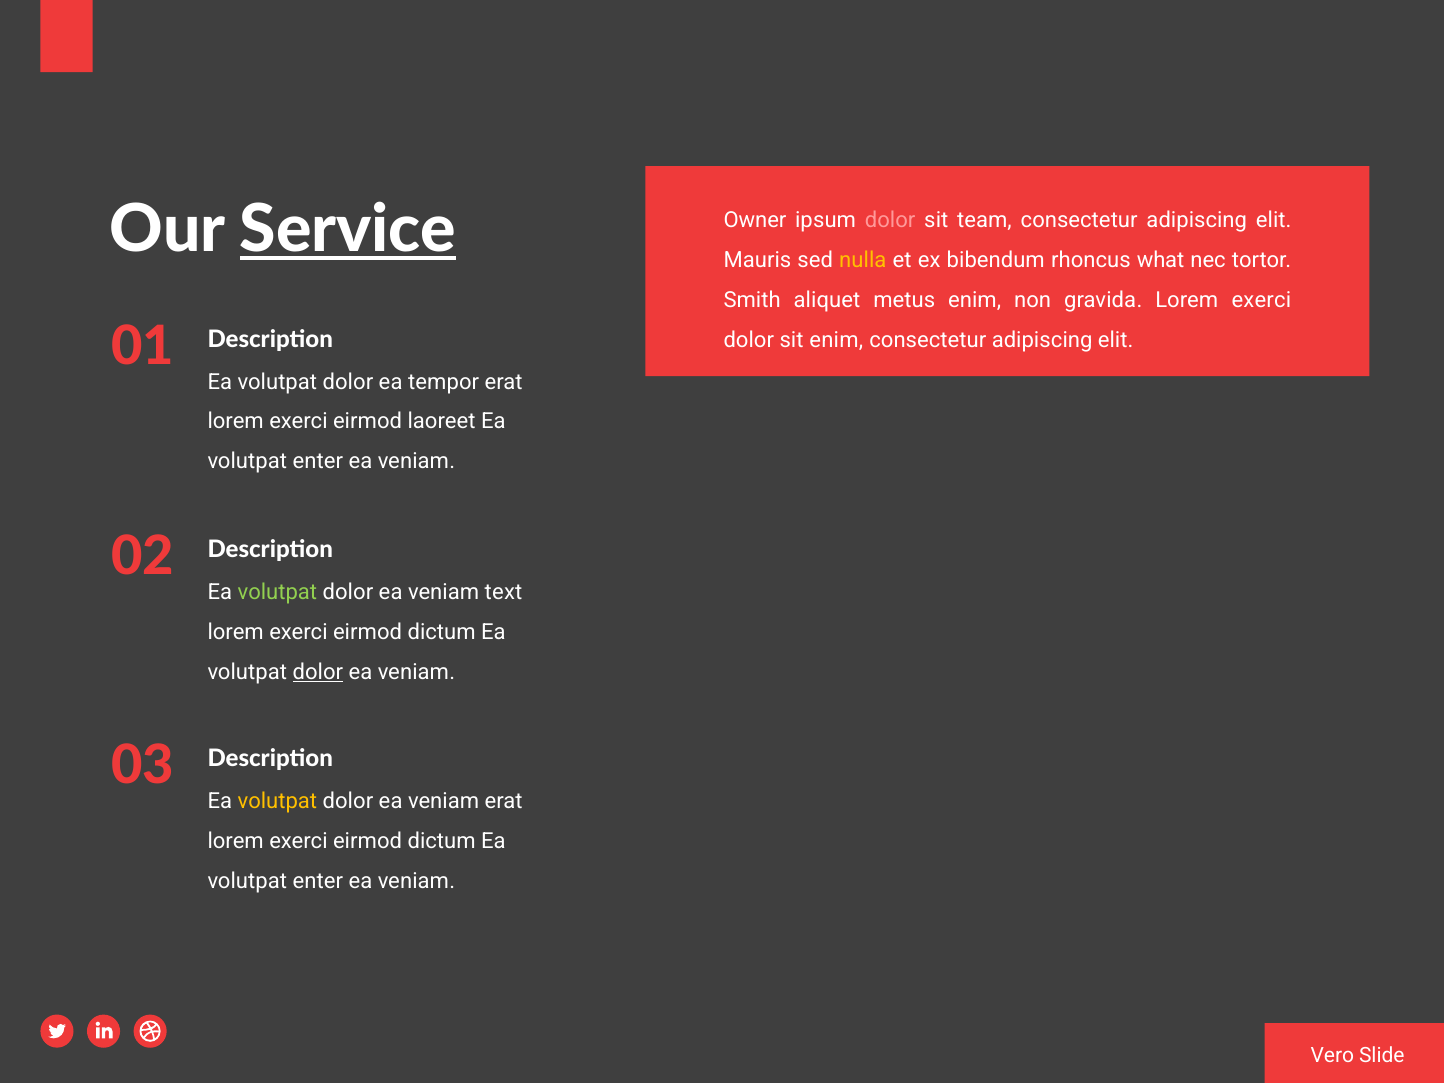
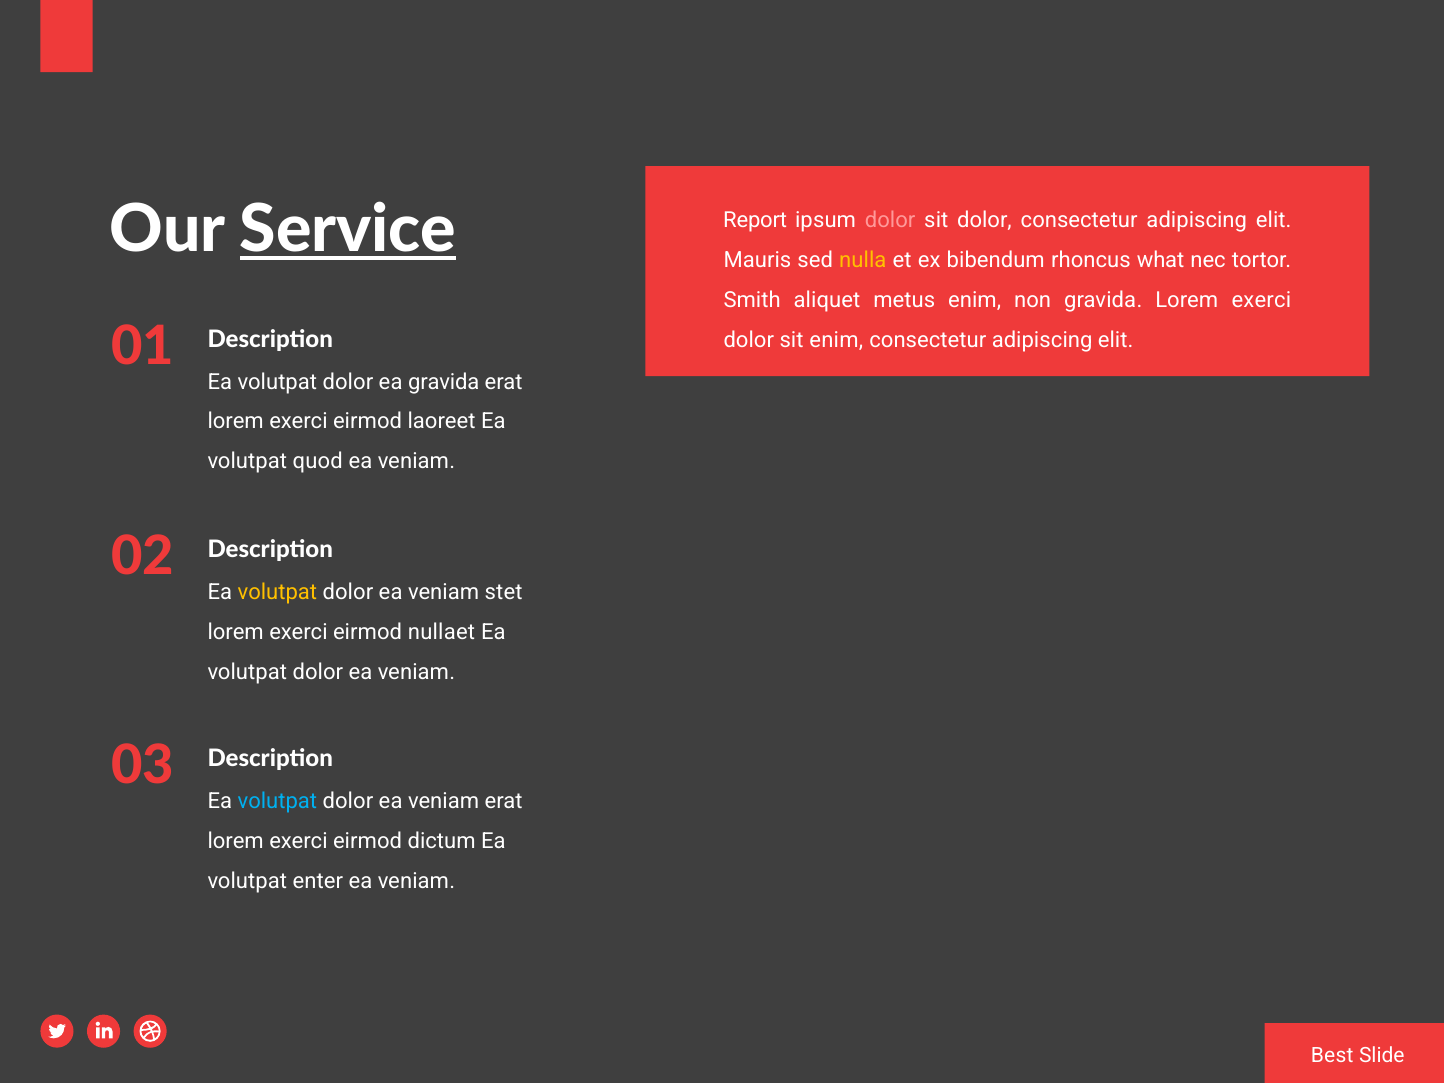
Owner: Owner -> Report
sit team: team -> dolor
ea tempor: tempor -> gravida
enter at (318, 461): enter -> quod
volutpat at (277, 592) colour: light green -> yellow
text: text -> stet
dictum at (442, 632): dictum -> nullaet
dolor at (318, 672) underline: present -> none
volutpat at (277, 801) colour: yellow -> light blue
Vero: Vero -> Best
